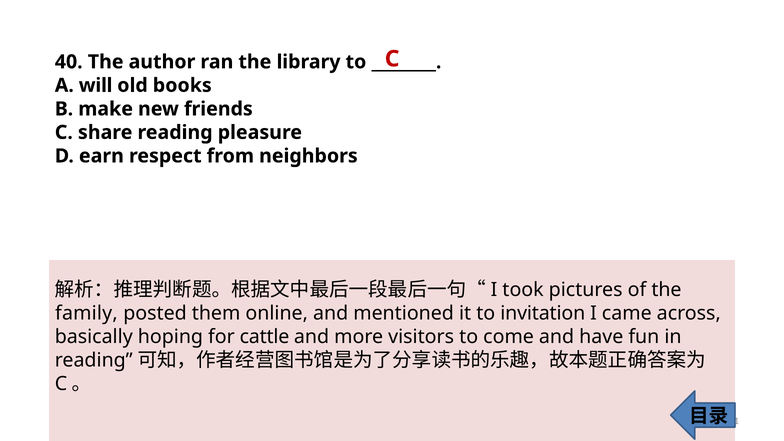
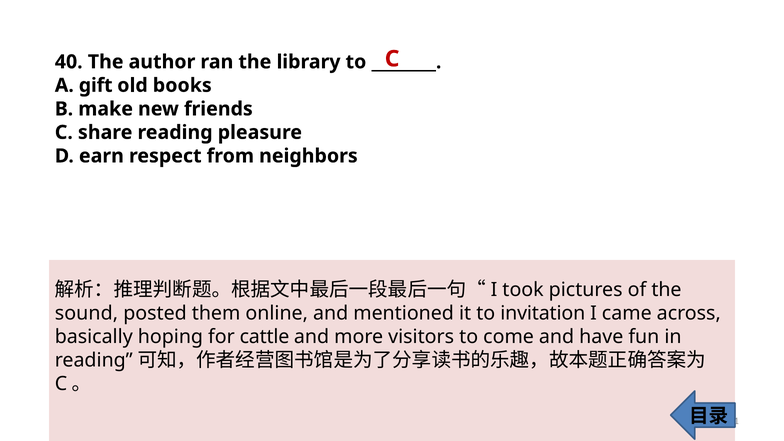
will: will -> gift
family: family -> sound
